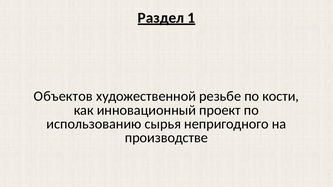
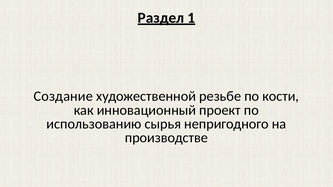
Объектов: Объектов -> Создание
